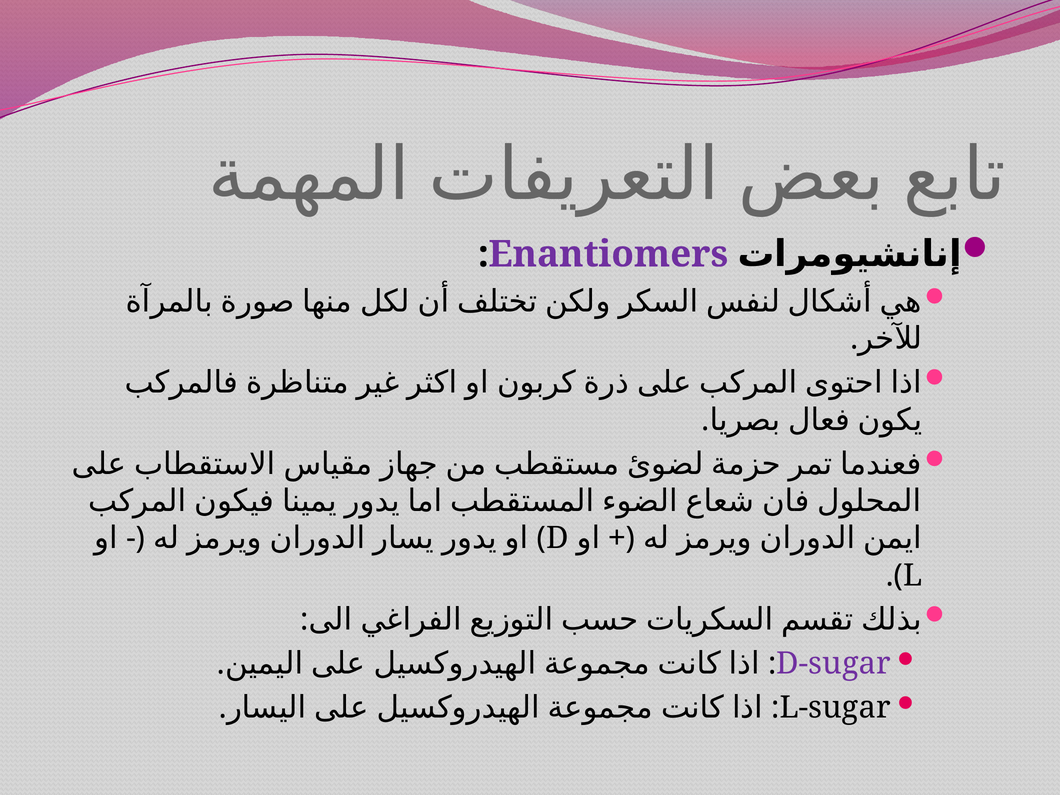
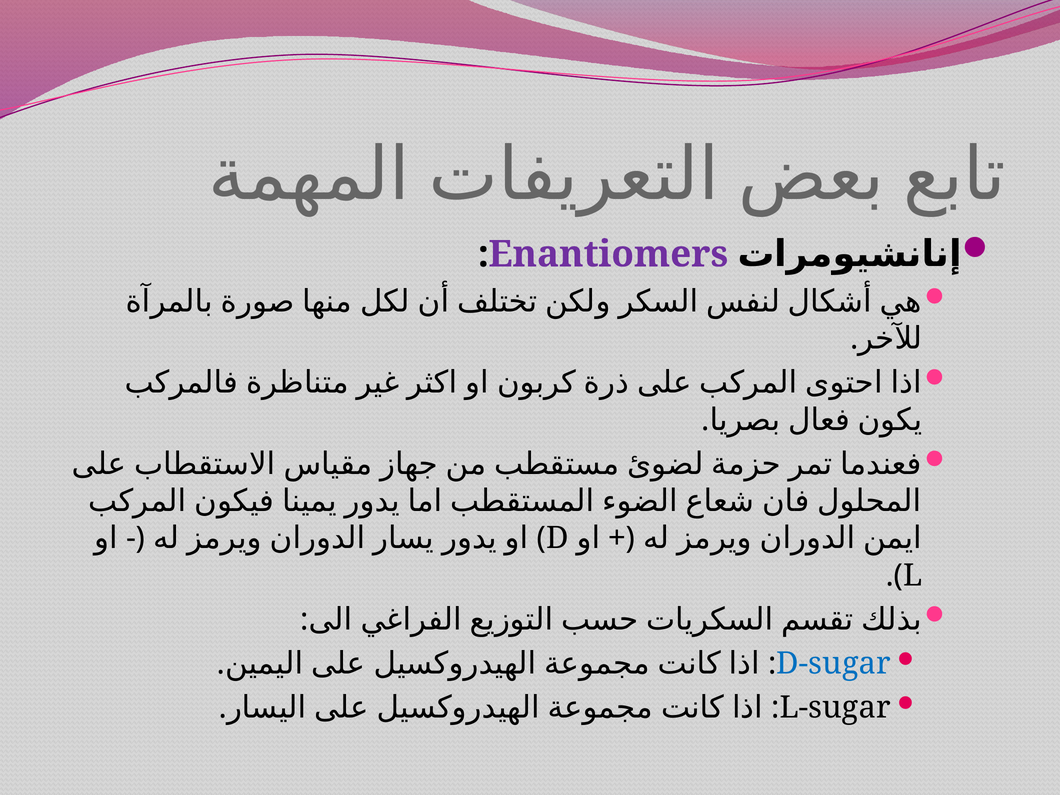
D-sugar colour: purple -> blue
